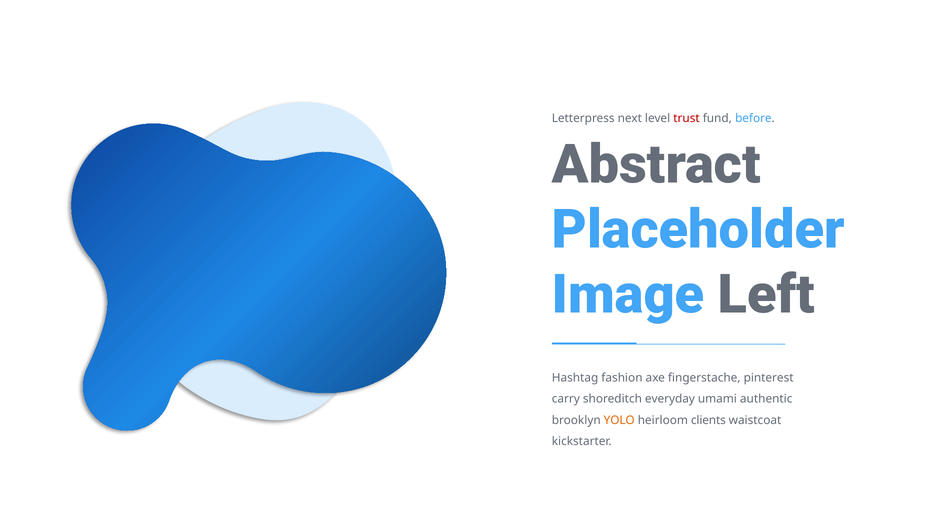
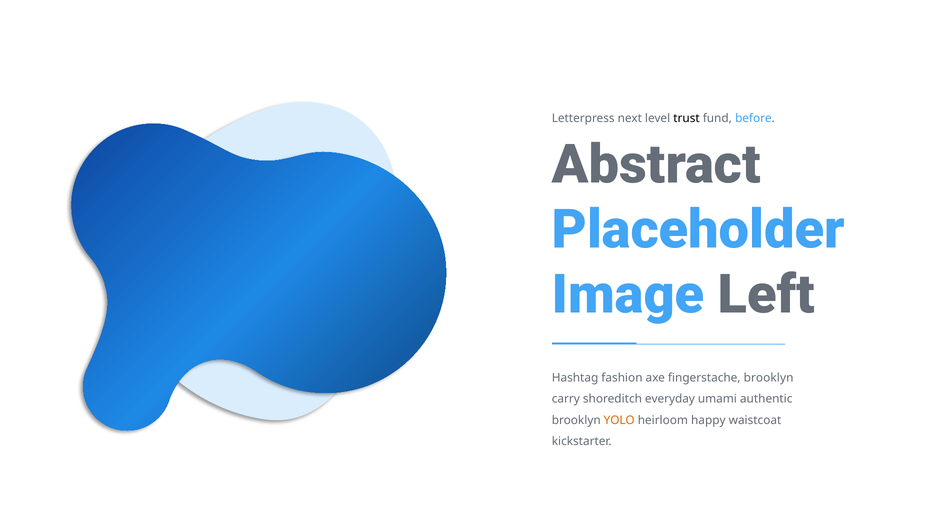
trust colour: red -> black
fingerstache pinterest: pinterest -> brooklyn
clients: clients -> happy
